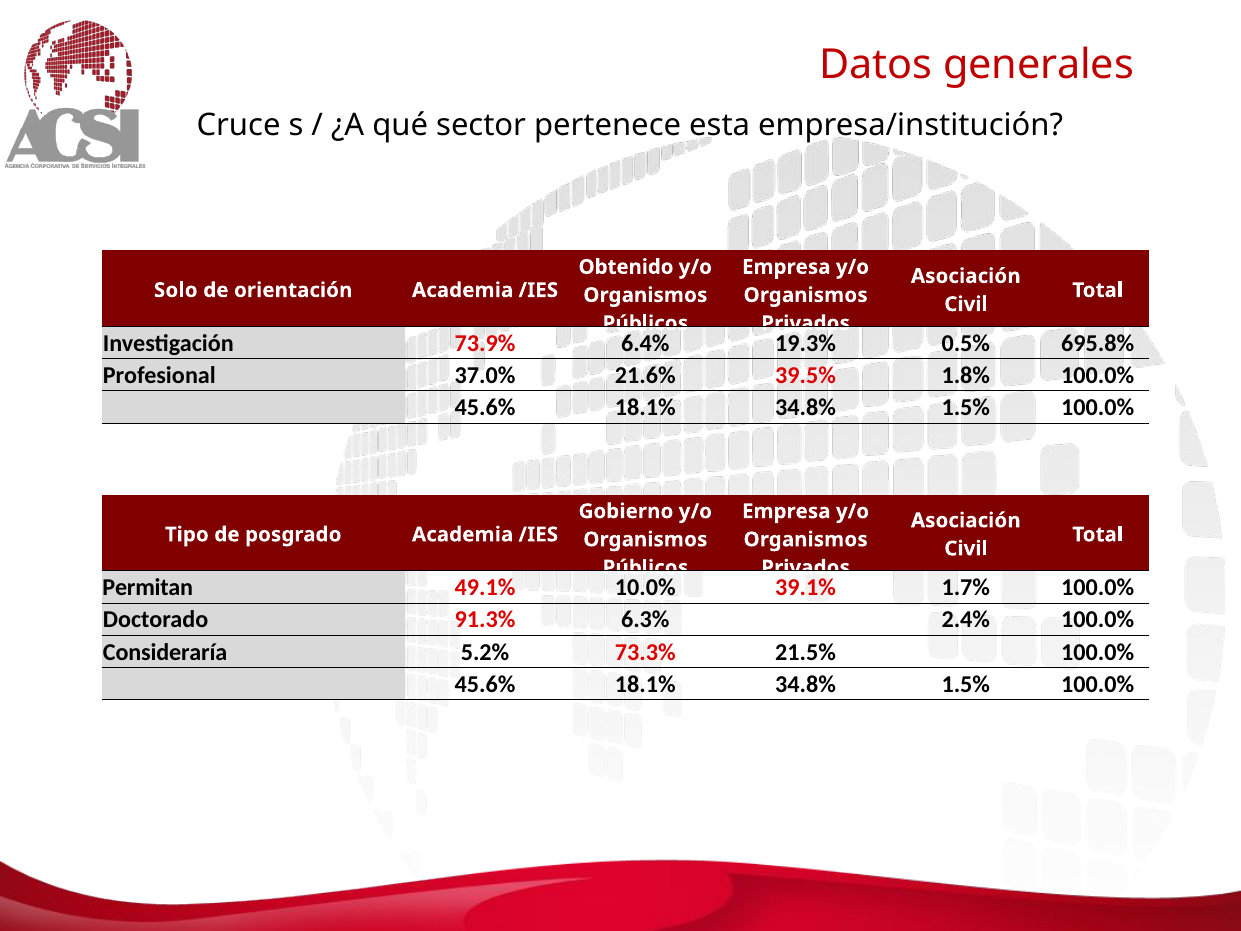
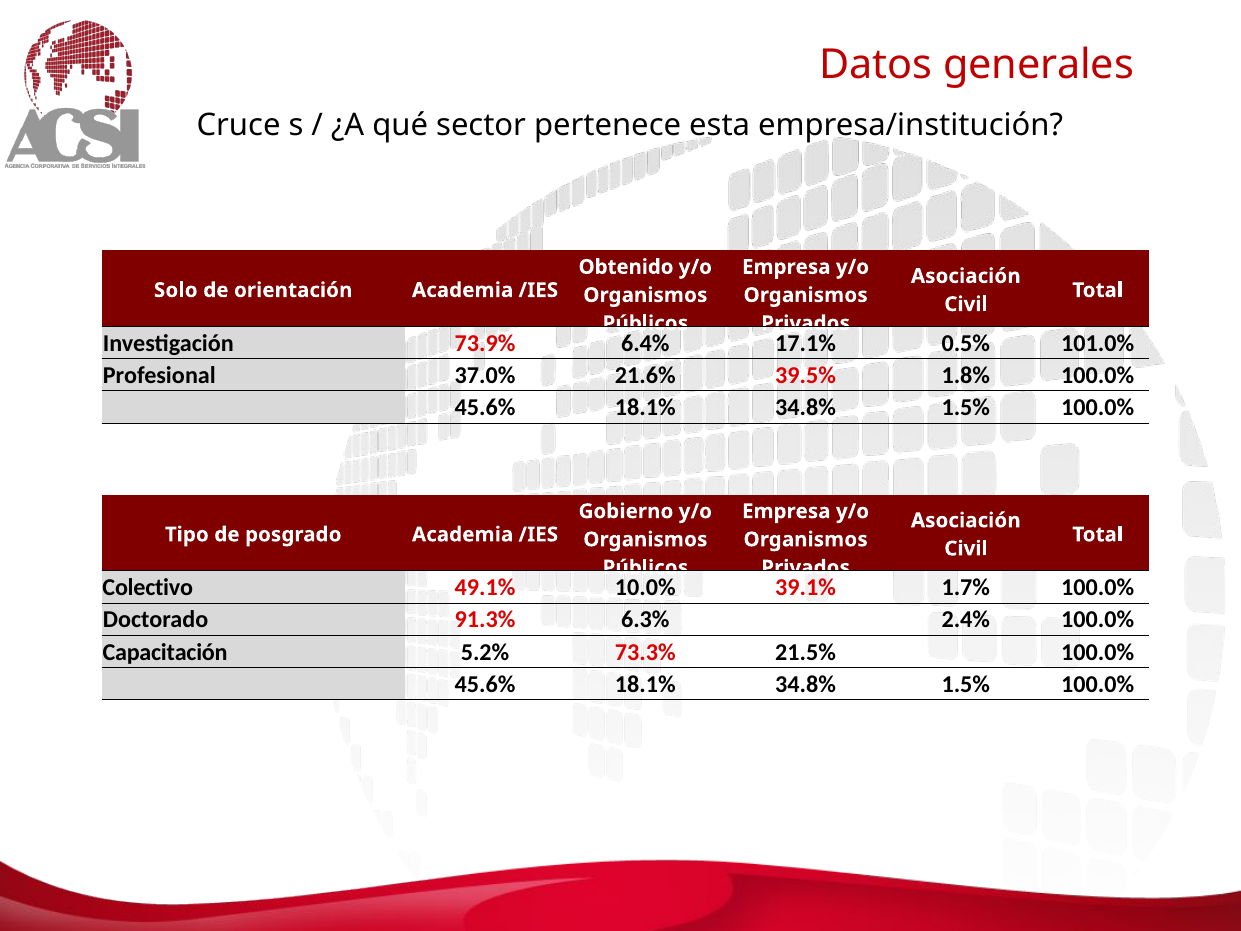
19.3%: 19.3% -> 17.1%
695.8%: 695.8% -> 101.0%
Permitan: Permitan -> Colectivo
Consideraría: Consideraría -> Capacitación
